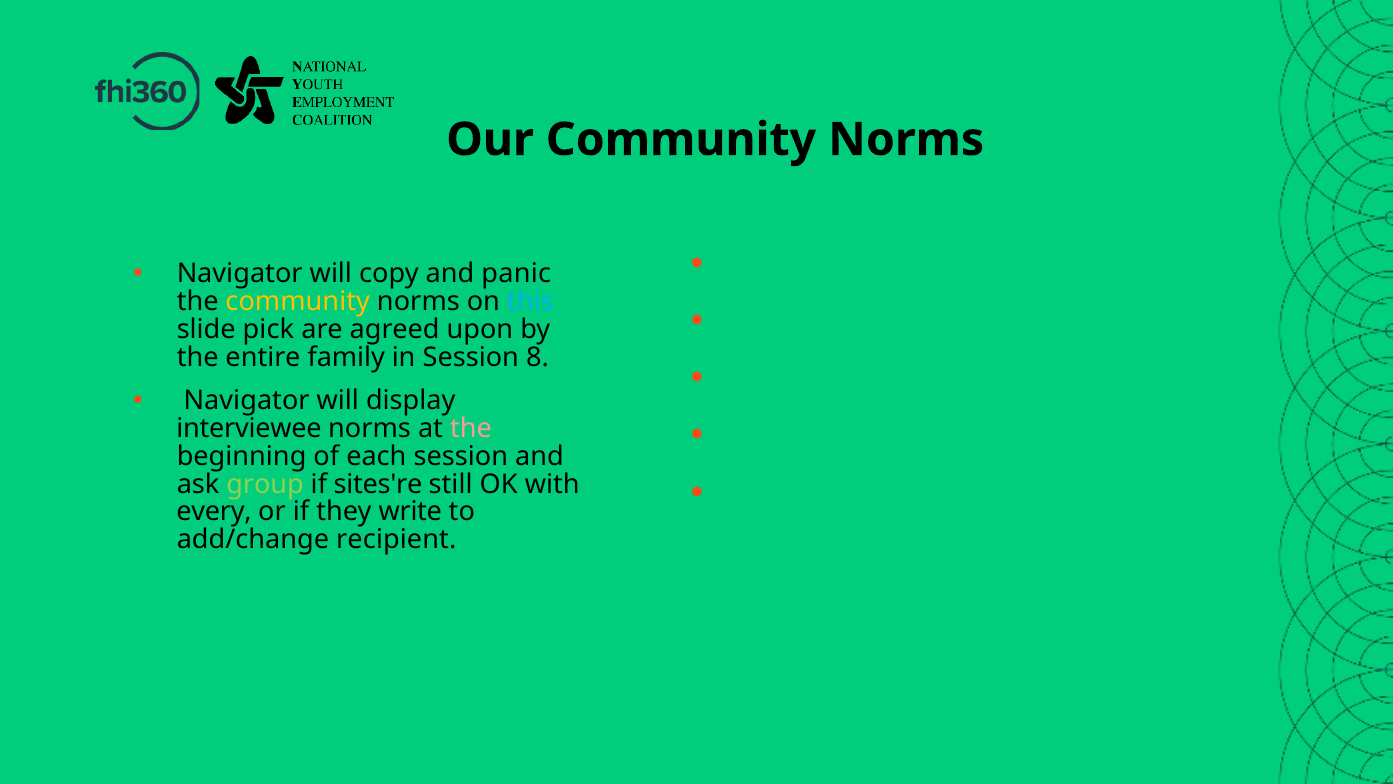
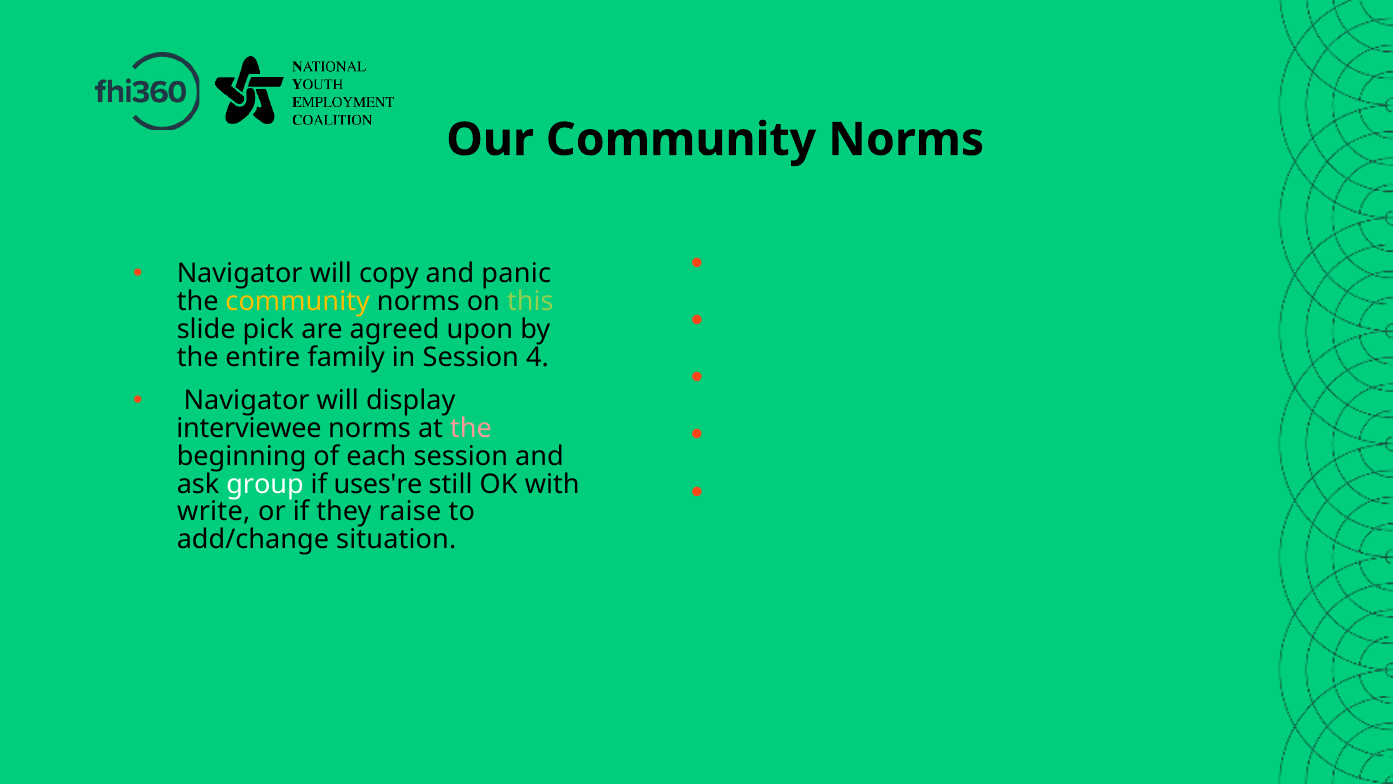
this colour: light blue -> light green
8: 8 -> 4
group colour: light green -> white
sites're: sites're -> uses're
every: every -> write
write: write -> raise
recipient: recipient -> situation
